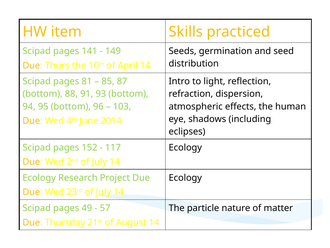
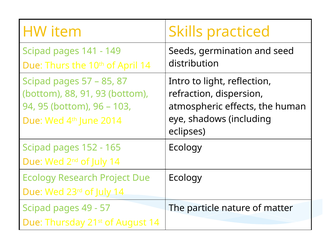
pages 81: 81 -> 57
117: 117 -> 165
